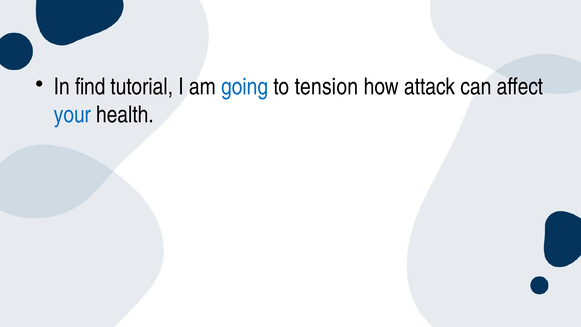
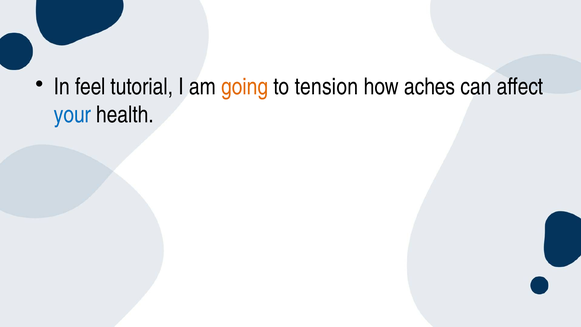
find: find -> feel
going colour: blue -> orange
attack: attack -> aches
